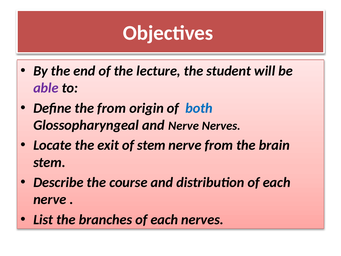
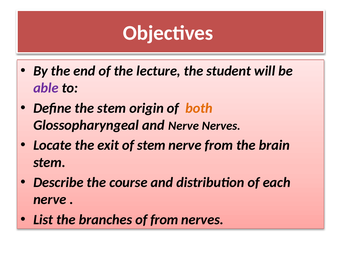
the from: from -> stem
both colour: blue -> orange
branches of each: each -> from
